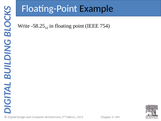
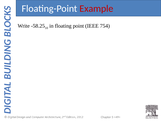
Example colour: black -> red
